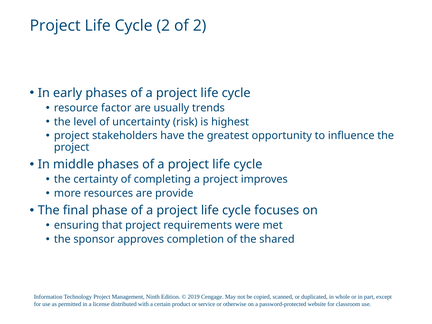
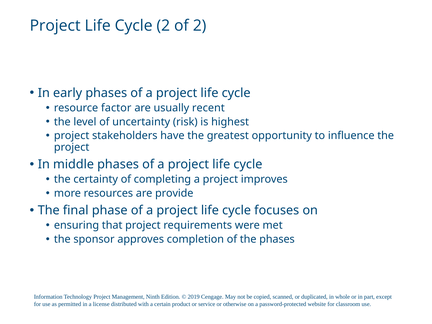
trends: trends -> recent
the shared: shared -> phases
